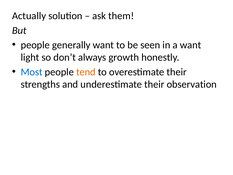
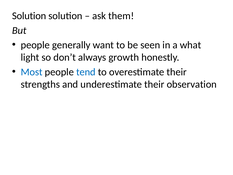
Actually at (29, 16): Actually -> Solution
a want: want -> what
tend colour: orange -> blue
